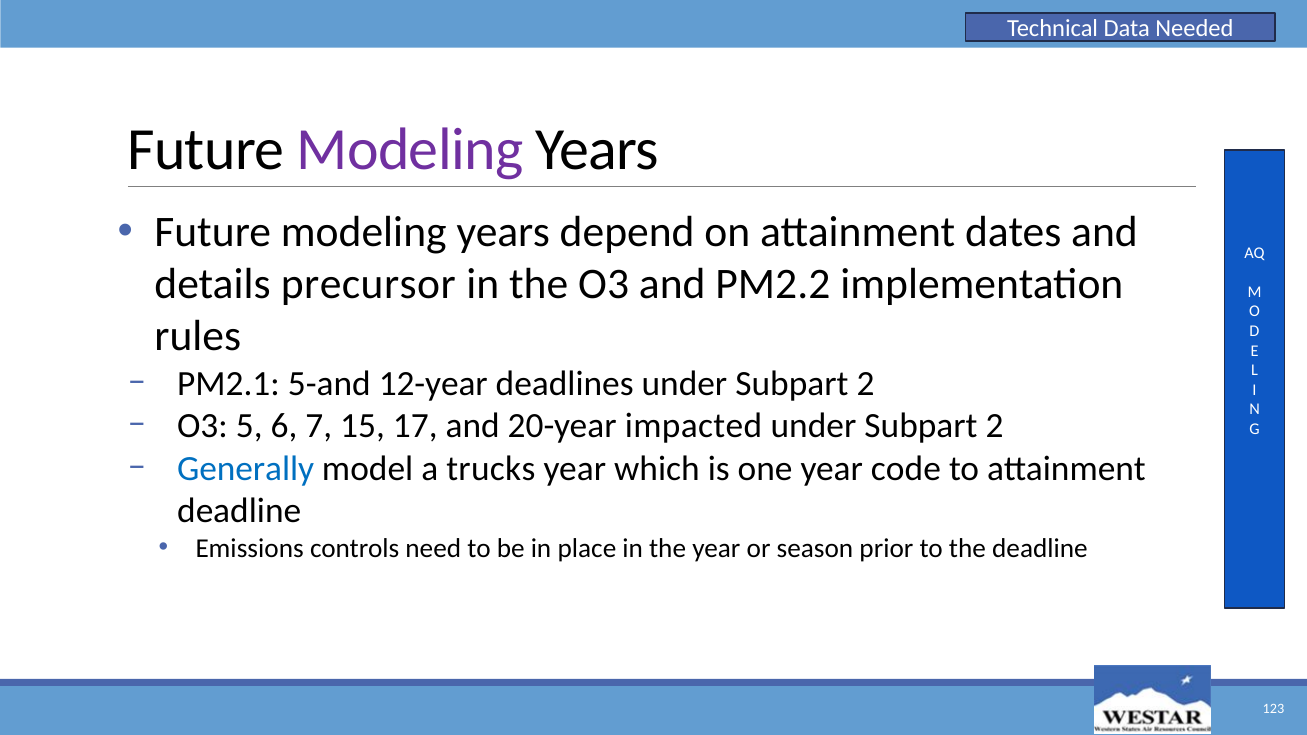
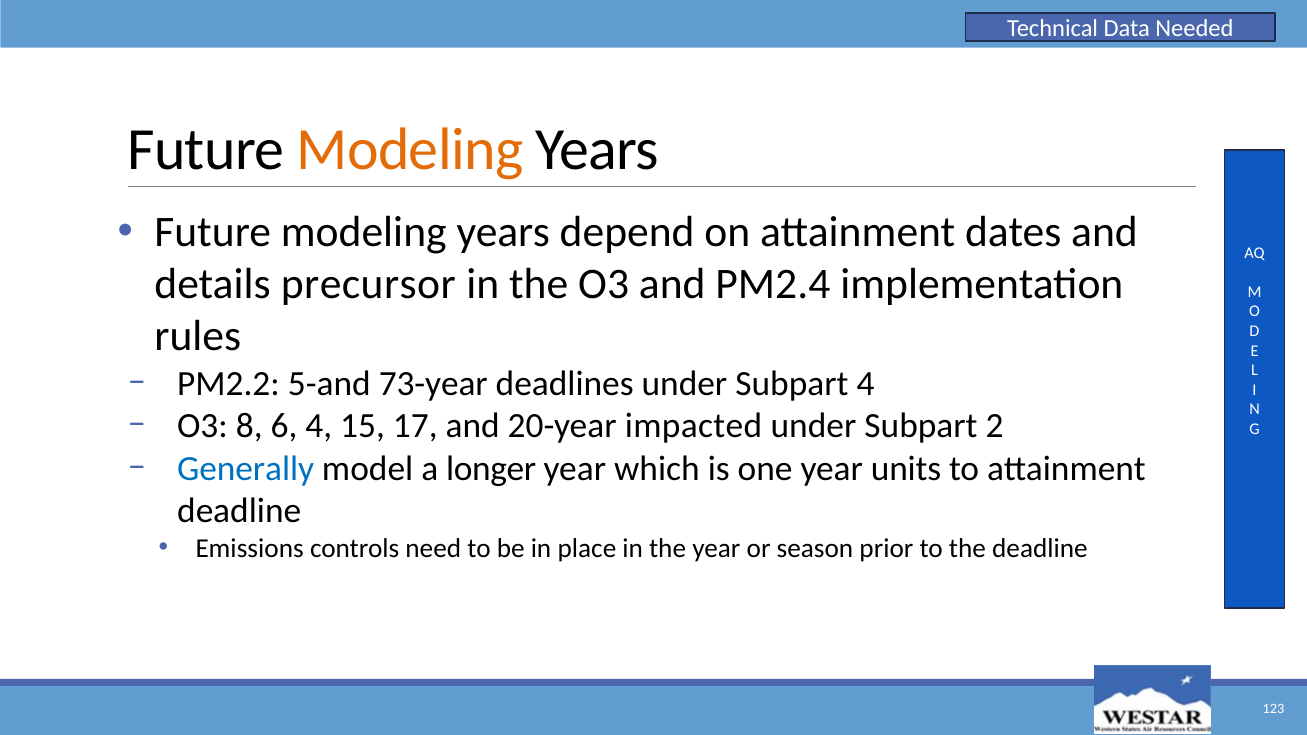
Modeling at (410, 149) colour: purple -> orange
PM2.2: PM2.2 -> PM2.4
PM2.1: PM2.1 -> PM2.2
12-year: 12-year -> 73-year
deadlines under Subpart 2: 2 -> 4
5: 5 -> 8
6 7: 7 -> 4
trucks: trucks -> longer
code: code -> units
